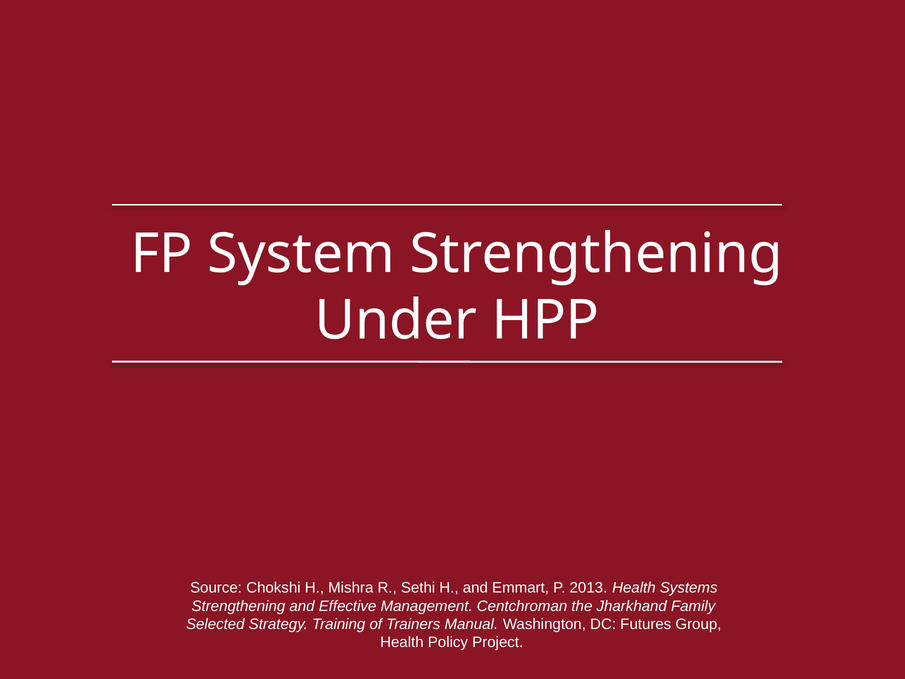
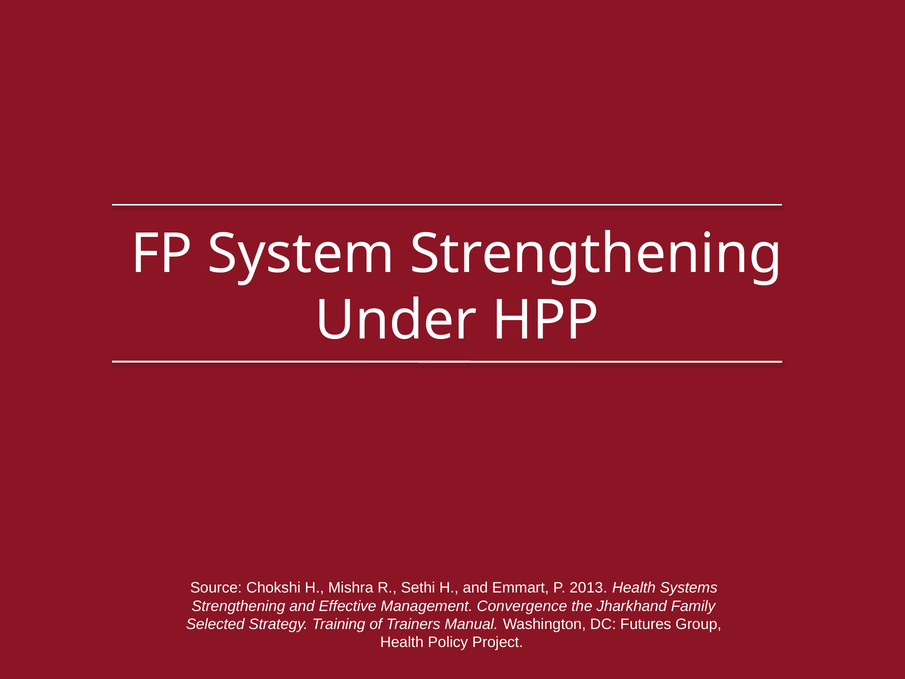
Centchroman: Centchroman -> Convergence
